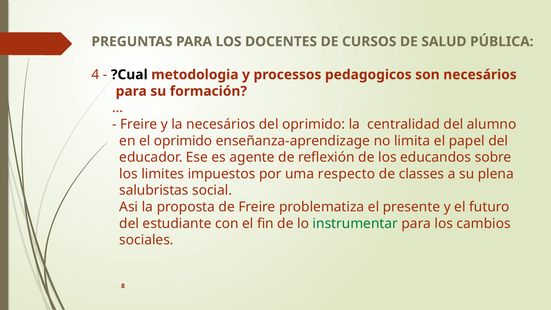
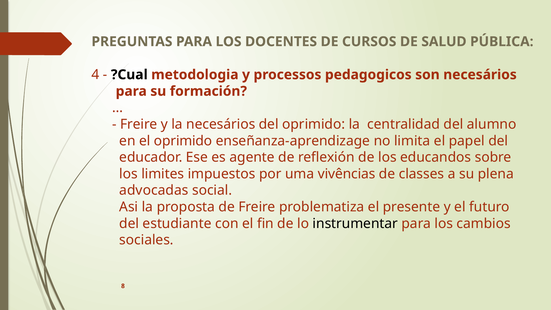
respecto: respecto -> vivências
salubristas: salubristas -> advocadas
instrumentar colour: green -> black
